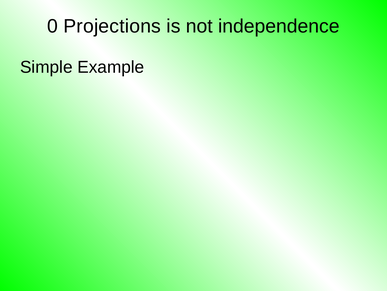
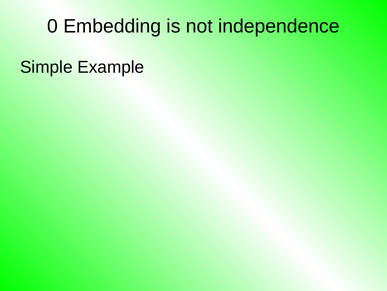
Projections: Projections -> Embedding
